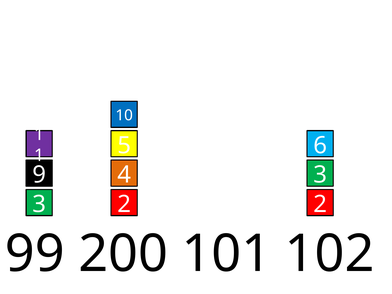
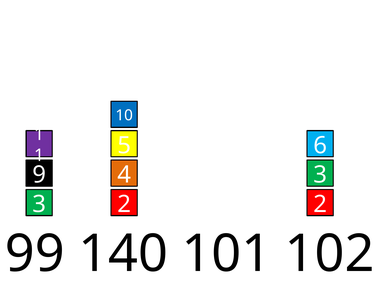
200: 200 -> 140
